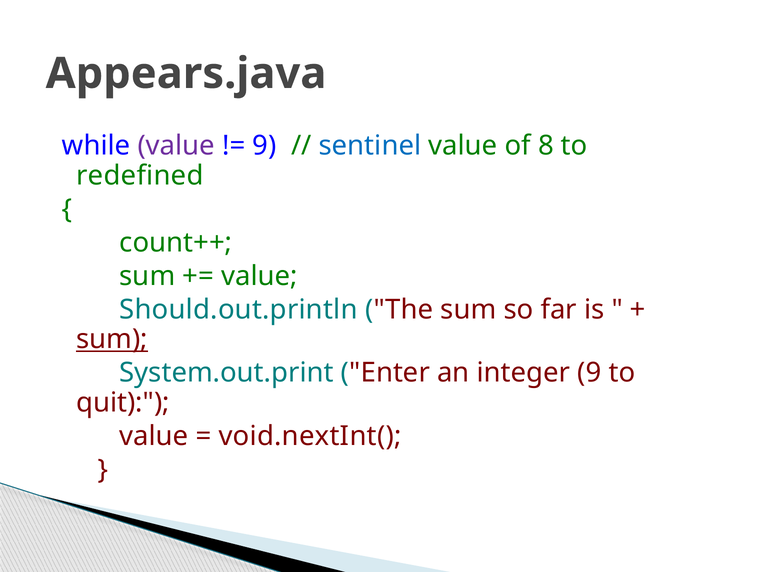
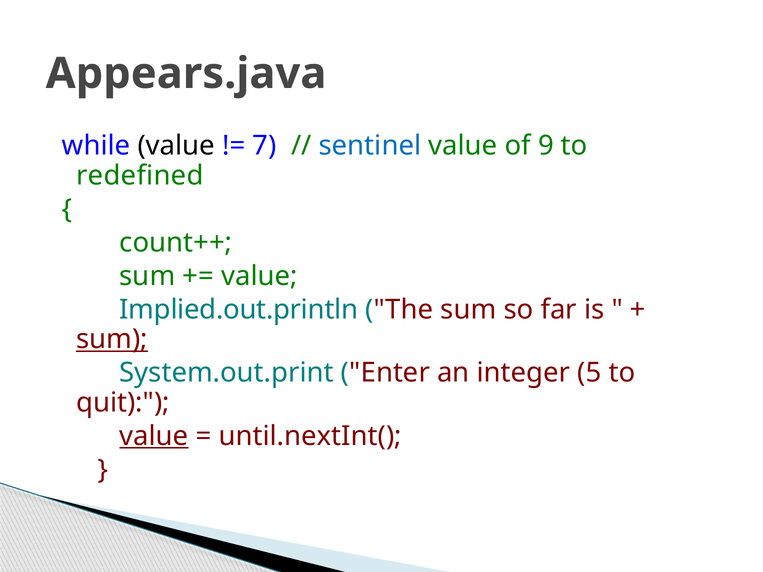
value at (176, 146) colour: purple -> black
9 at (264, 146): 9 -> 7
8: 8 -> 9
Should.out.println: Should.out.println -> Implied.out.println
integer 9: 9 -> 5
value at (154, 436) underline: none -> present
void.nextInt(: void.nextInt( -> until.nextInt(
